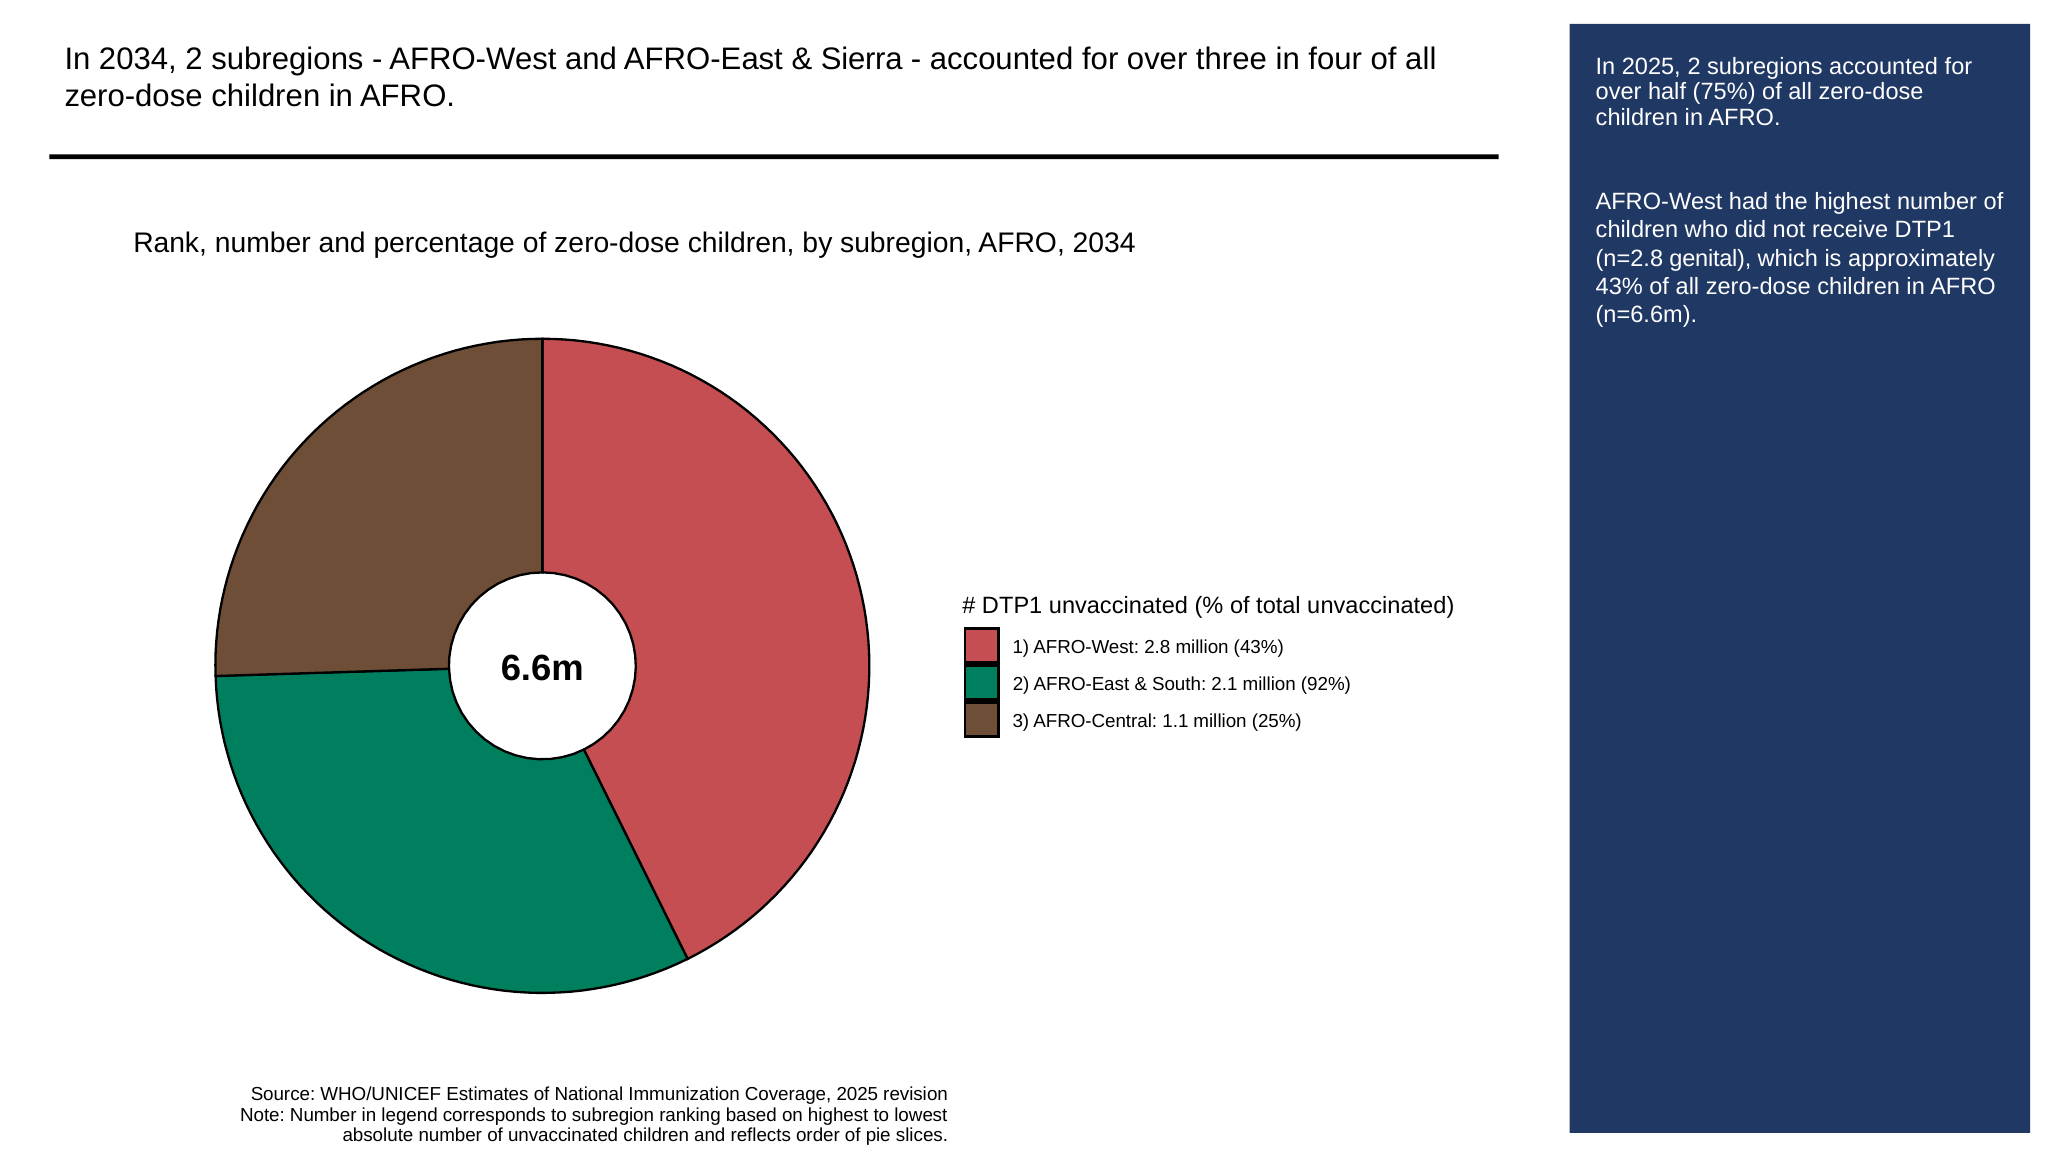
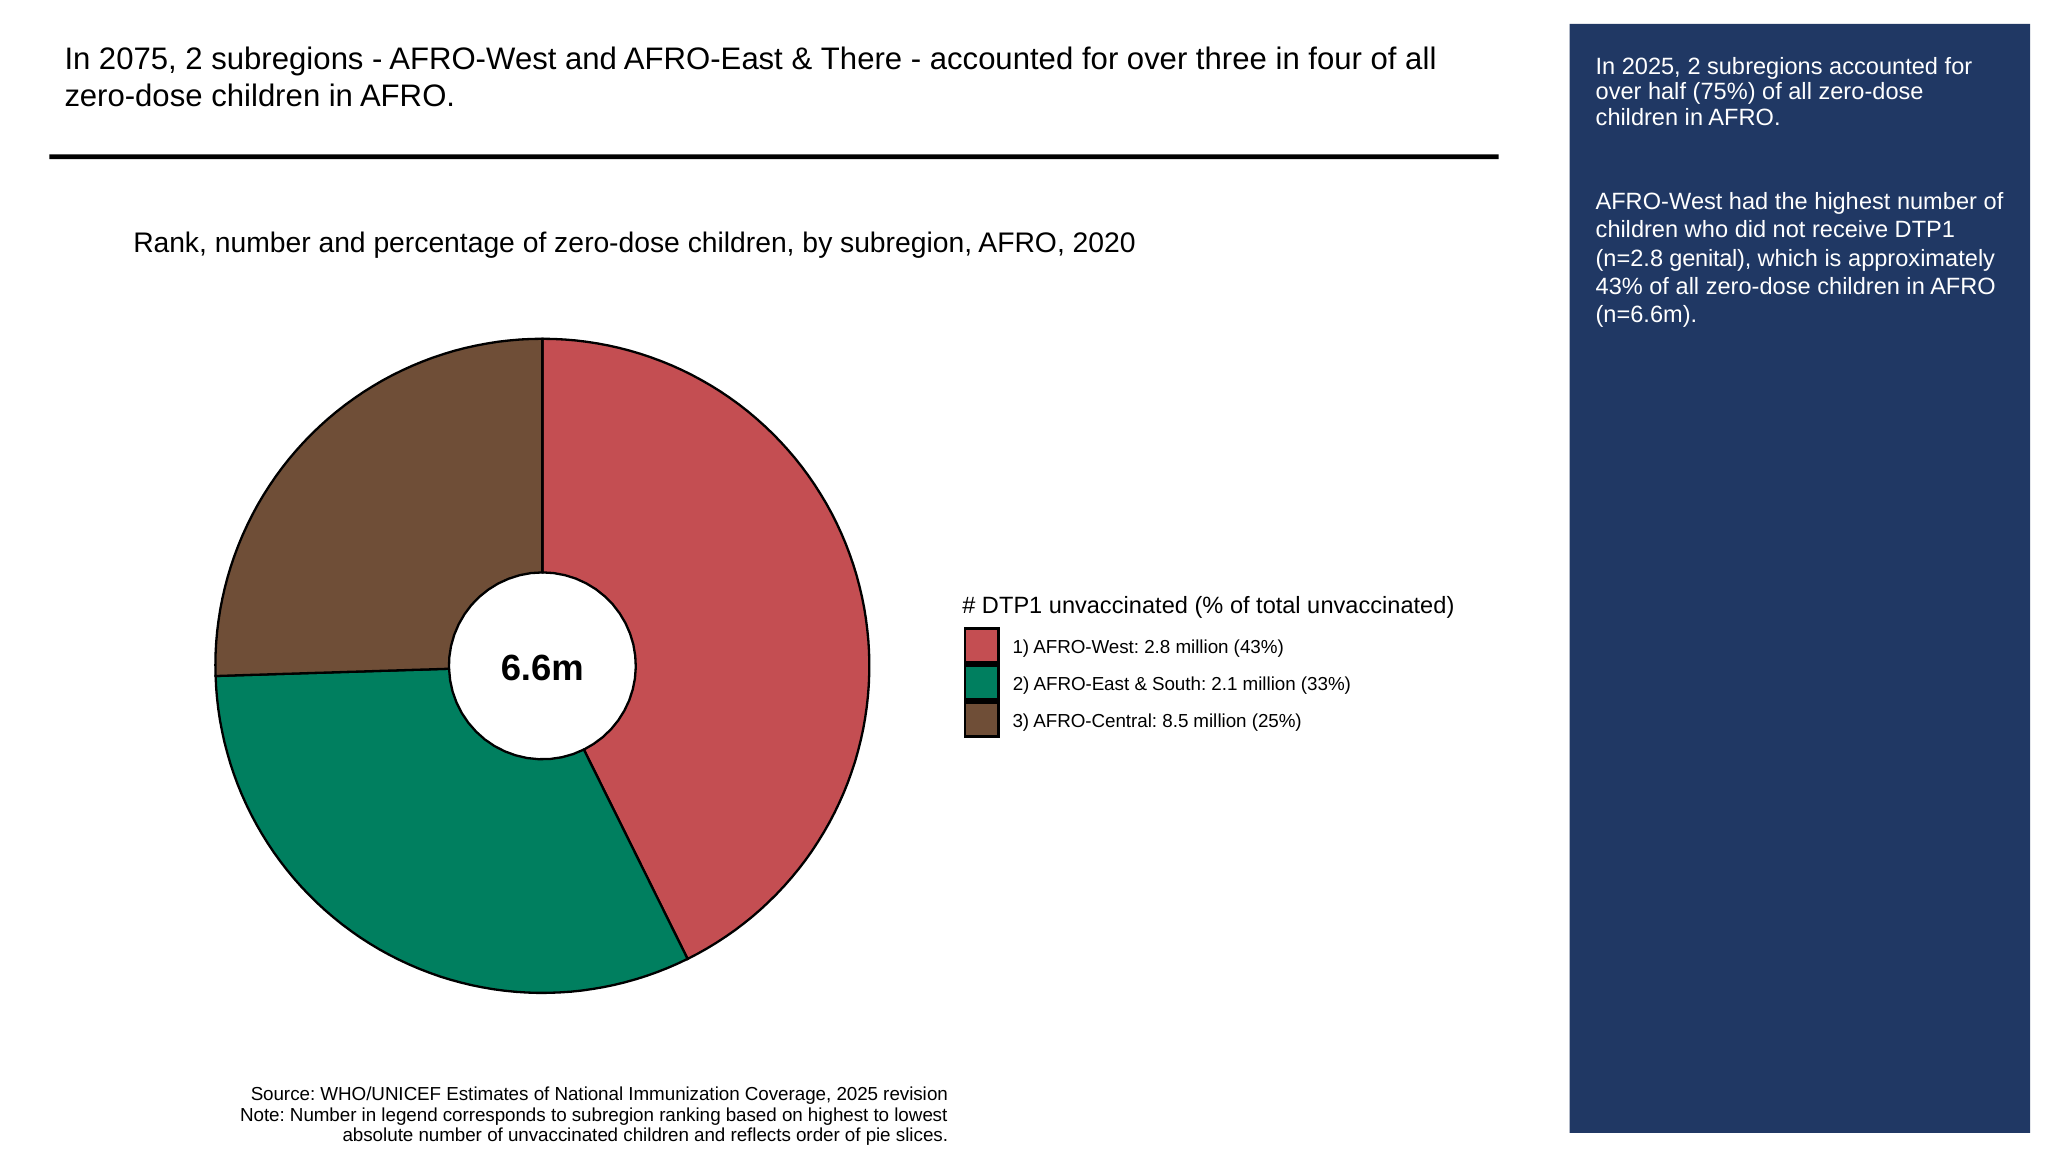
In 2034: 2034 -> 2075
Sierra: Sierra -> There
AFRO 2034: 2034 -> 2020
92%: 92% -> 33%
1.1: 1.1 -> 8.5
